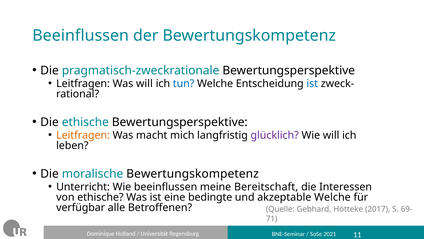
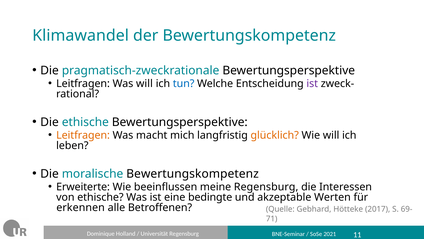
Beeinflussen at (81, 36): Beeinflussen -> Klimawandel
ist at (312, 83) colour: blue -> purple
glücklich colour: purple -> orange
Unterricht: Unterricht -> Erweiterte
meine Bereitschaft: Bereitschaft -> Regensburg
akzeptable Welche: Welche -> Werten
verfügbar: verfügbar -> erkennen
